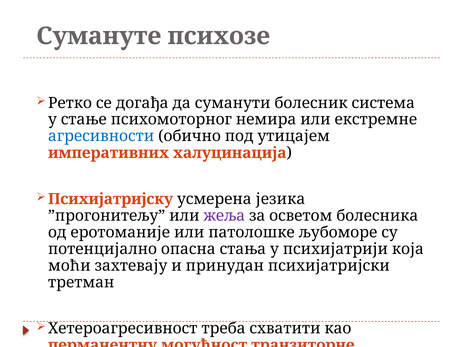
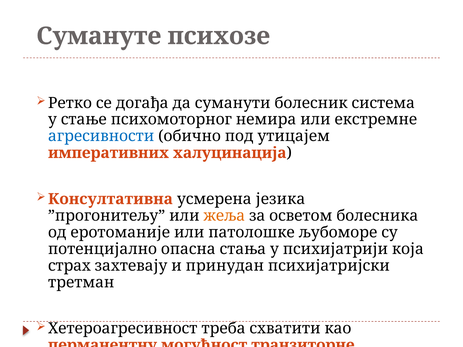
Психијатријску: Психијатријску -> Консултативна
жеља colour: purple -> orange
моћи: моћи -> страх
